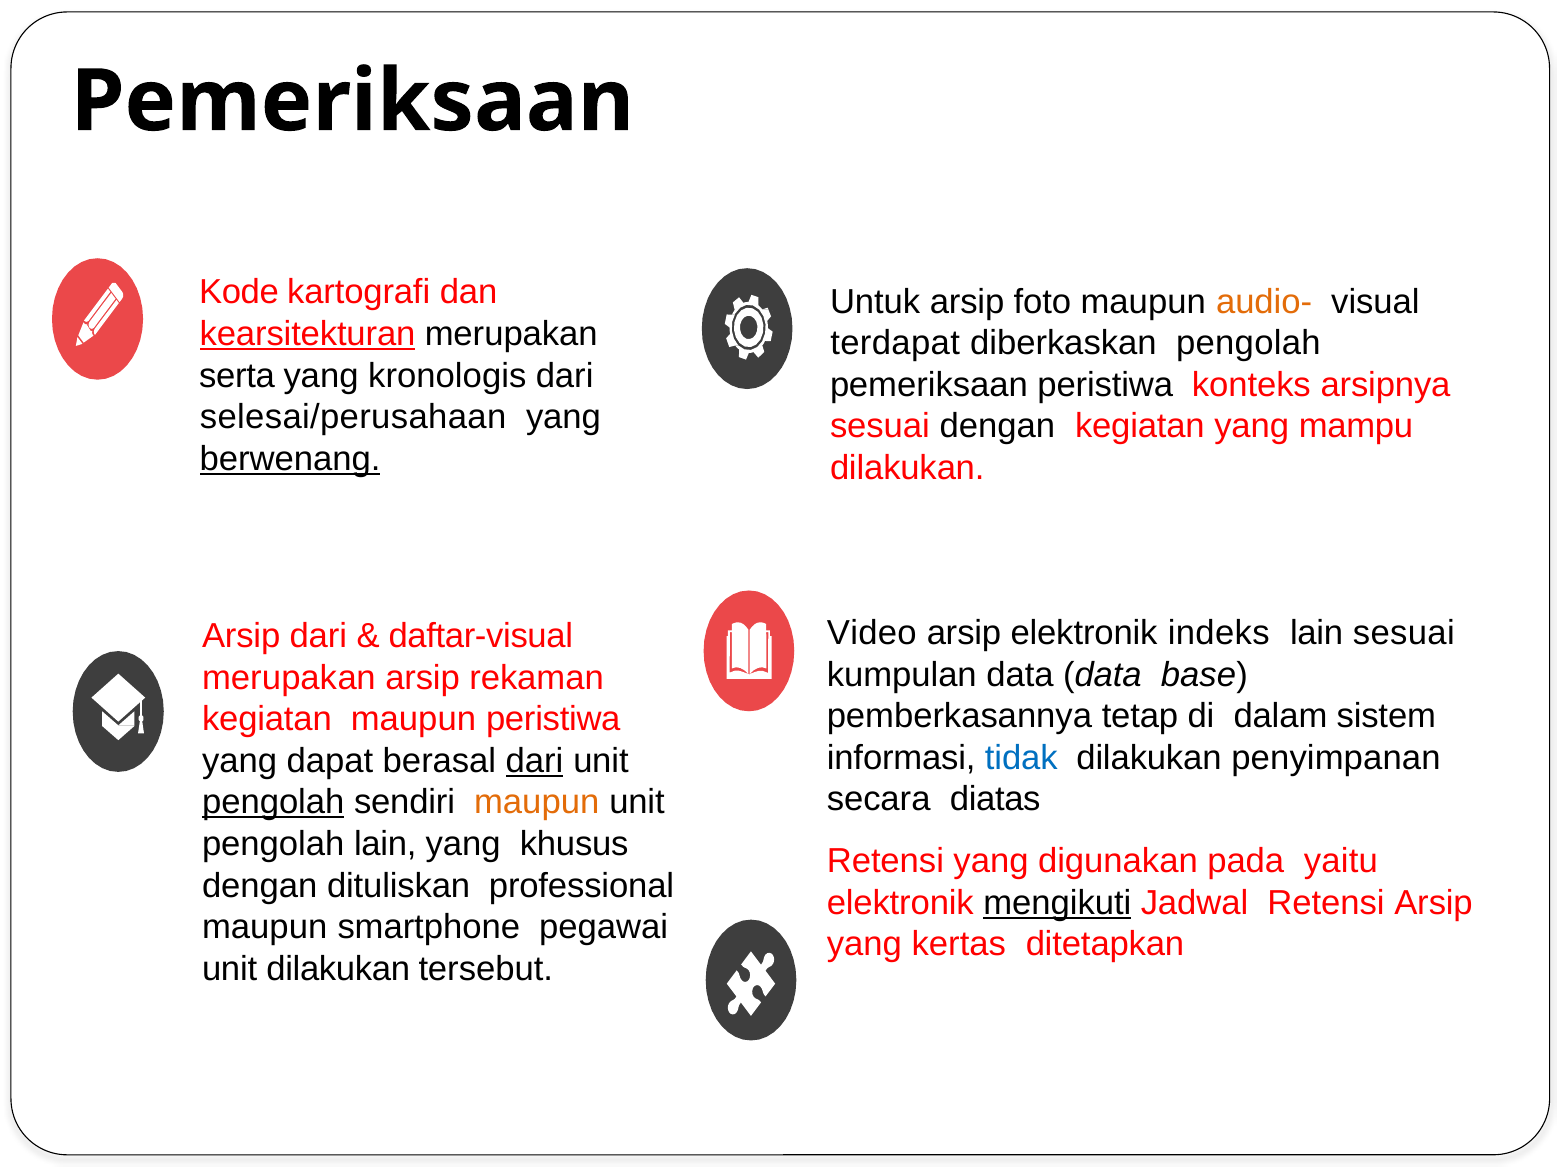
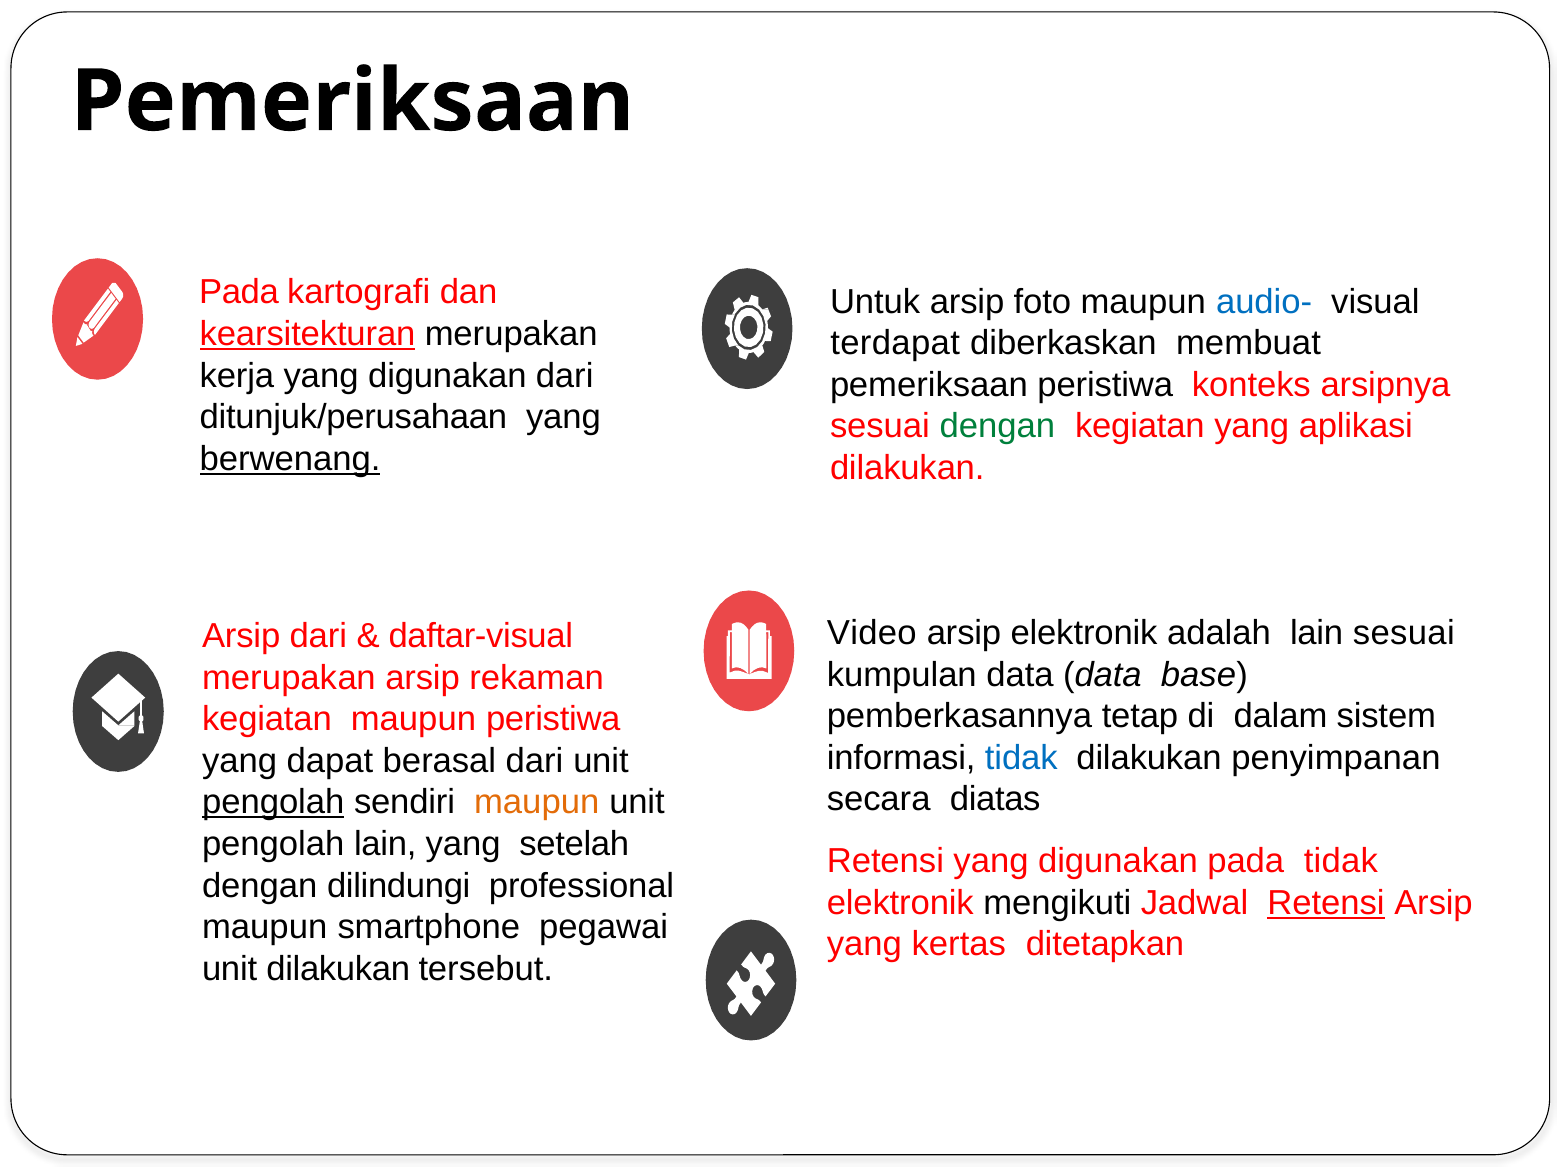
Kode at (239, 292): Kode -> Pada
audio- colour: orange -> blue
diberkaskan pengolah: pengolah -> membuat
serta: serta -> kerja
kronologis at (447, 376): kronologis -> digunakan
selesai/perusahaan: selesai/perusahaan -> ditunjuk/perusahaan
dengan at (997, 426) colour: black -> green
mampu: mampu -> aplikasi
indeks: indeks -> adalah
dari at (535, 761) underline: present -> none
khusus: khusus -> setelah
pada yaitu: yaitu -> tidak
dituliskan: dituliskan -> dilindungi
mengikuti underline: present -> none
Retensi at (1326, 903) underline: none -> present
